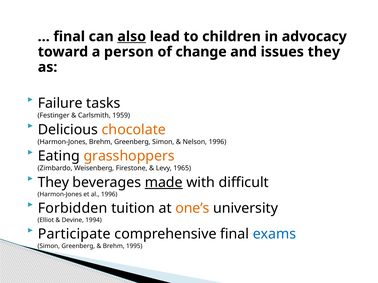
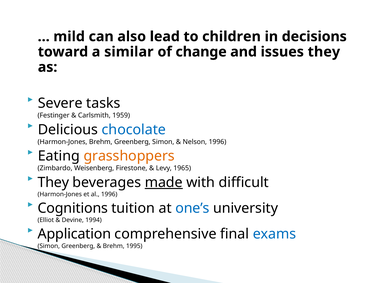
final at (69, 37): final -> mild
also underline: present -> none
advocacy: advocacy -> decisions
person: person -> similar
Failure: Failure -> Severe
chocolate colour: orange -> blue
Forbidden: Forbidden -> Cognitions
one’s colour: orange -> blue
Participate: Participate -> Application
